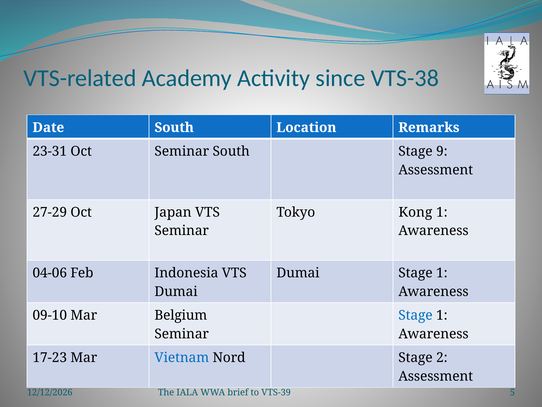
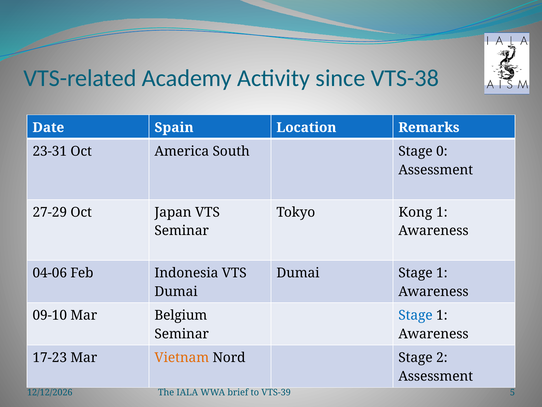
Date South: South -> Spain
Oct Seminar: Seminar -> America
9: 9 -> 0
Vietnam colour: blue -> orange
